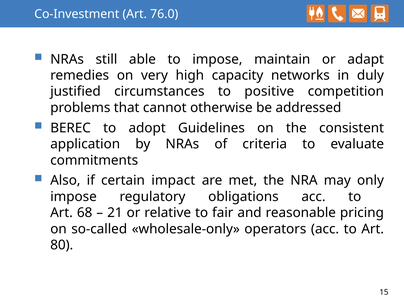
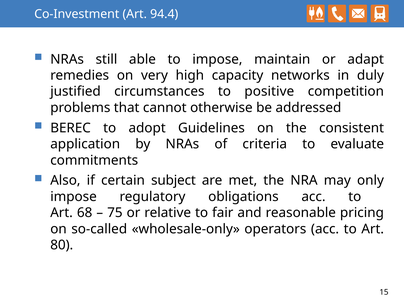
76.0: 76.0 -> 94.4
impact: impact -> subject
21: 21 -> 75
